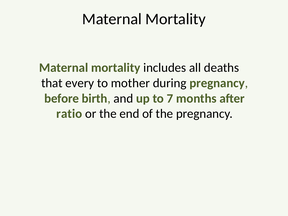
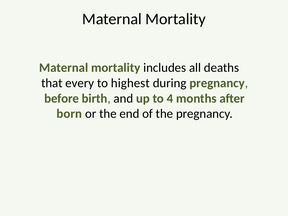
mother: mother -> highest
7: 7 -> 4
ratio: ratio -> born
